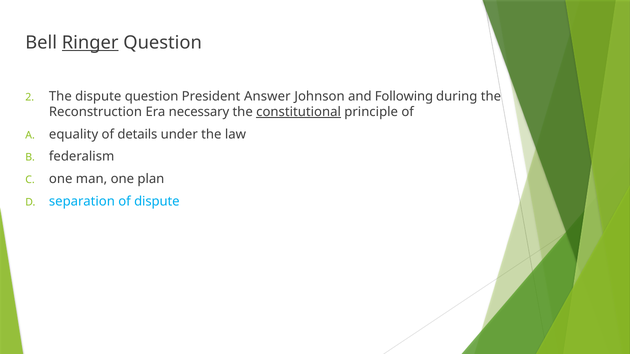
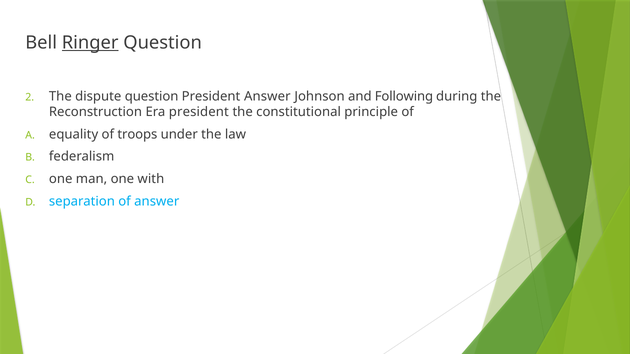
Era necessary: necessary -> president
constitutional underline: present -> none
details: details -> troops
plan: plan -> with
of dispute: dispute -> answer
